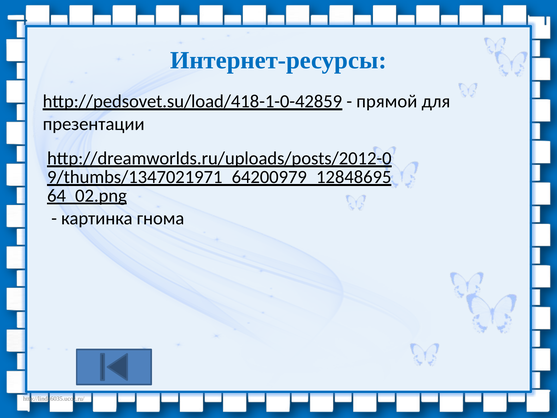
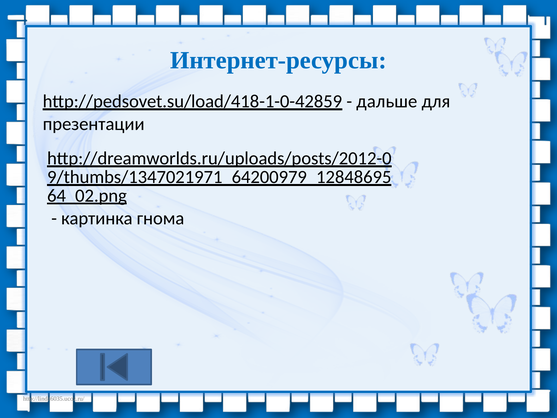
прямой: прямой -> дальше
